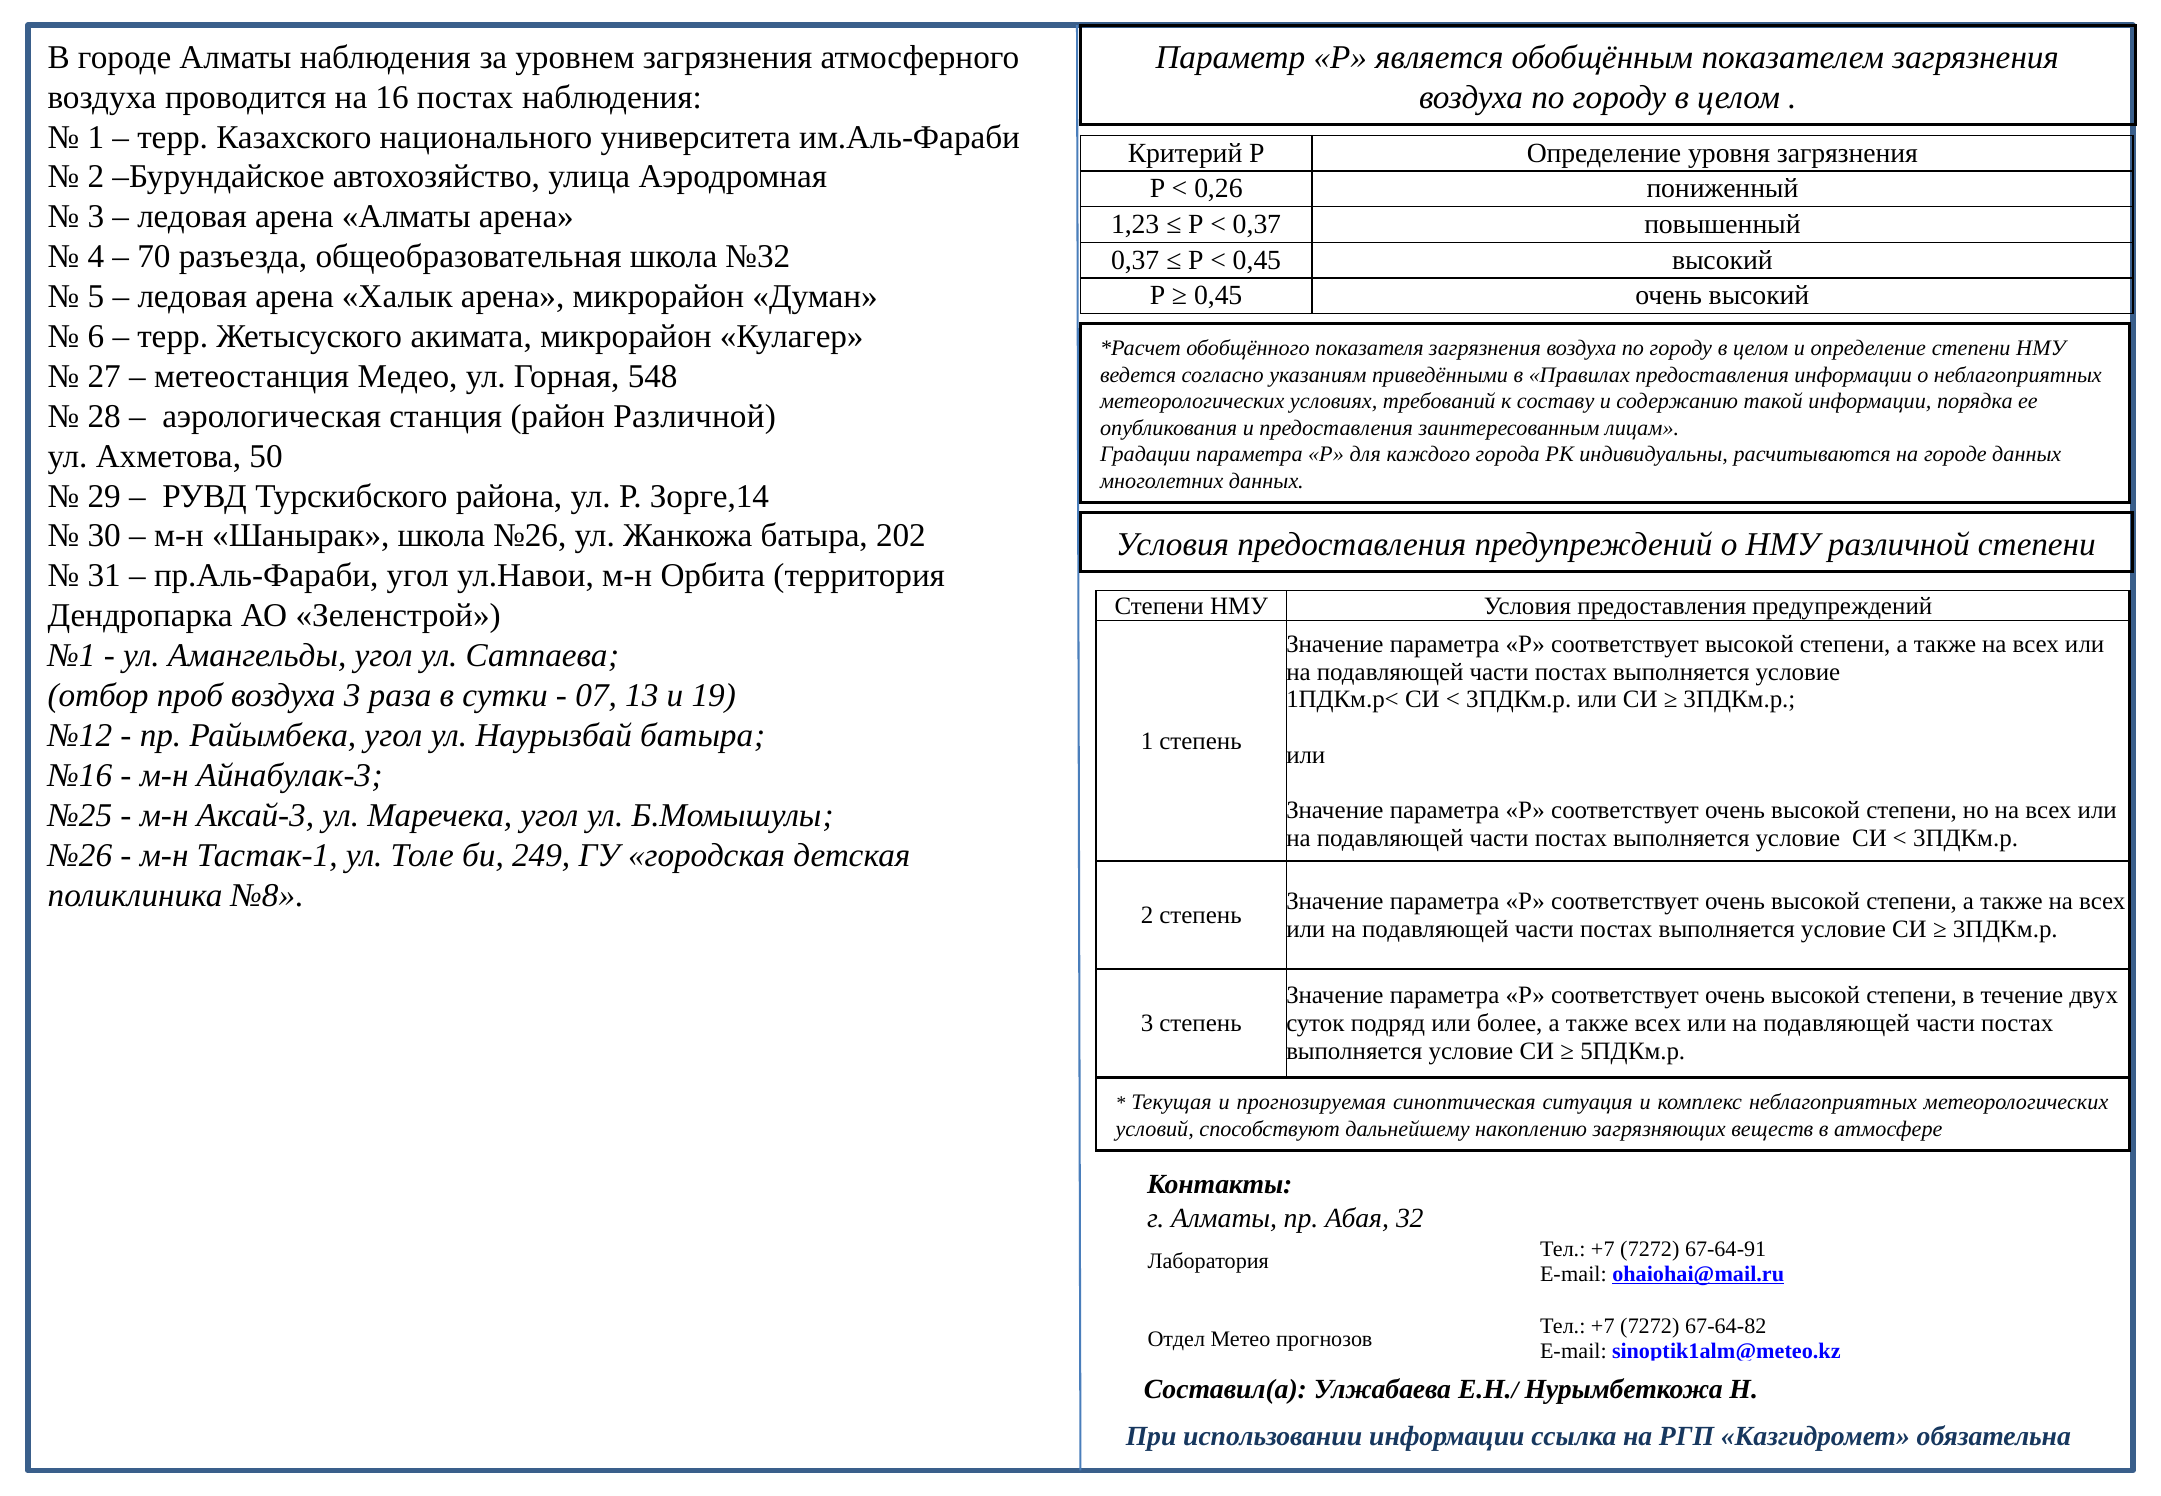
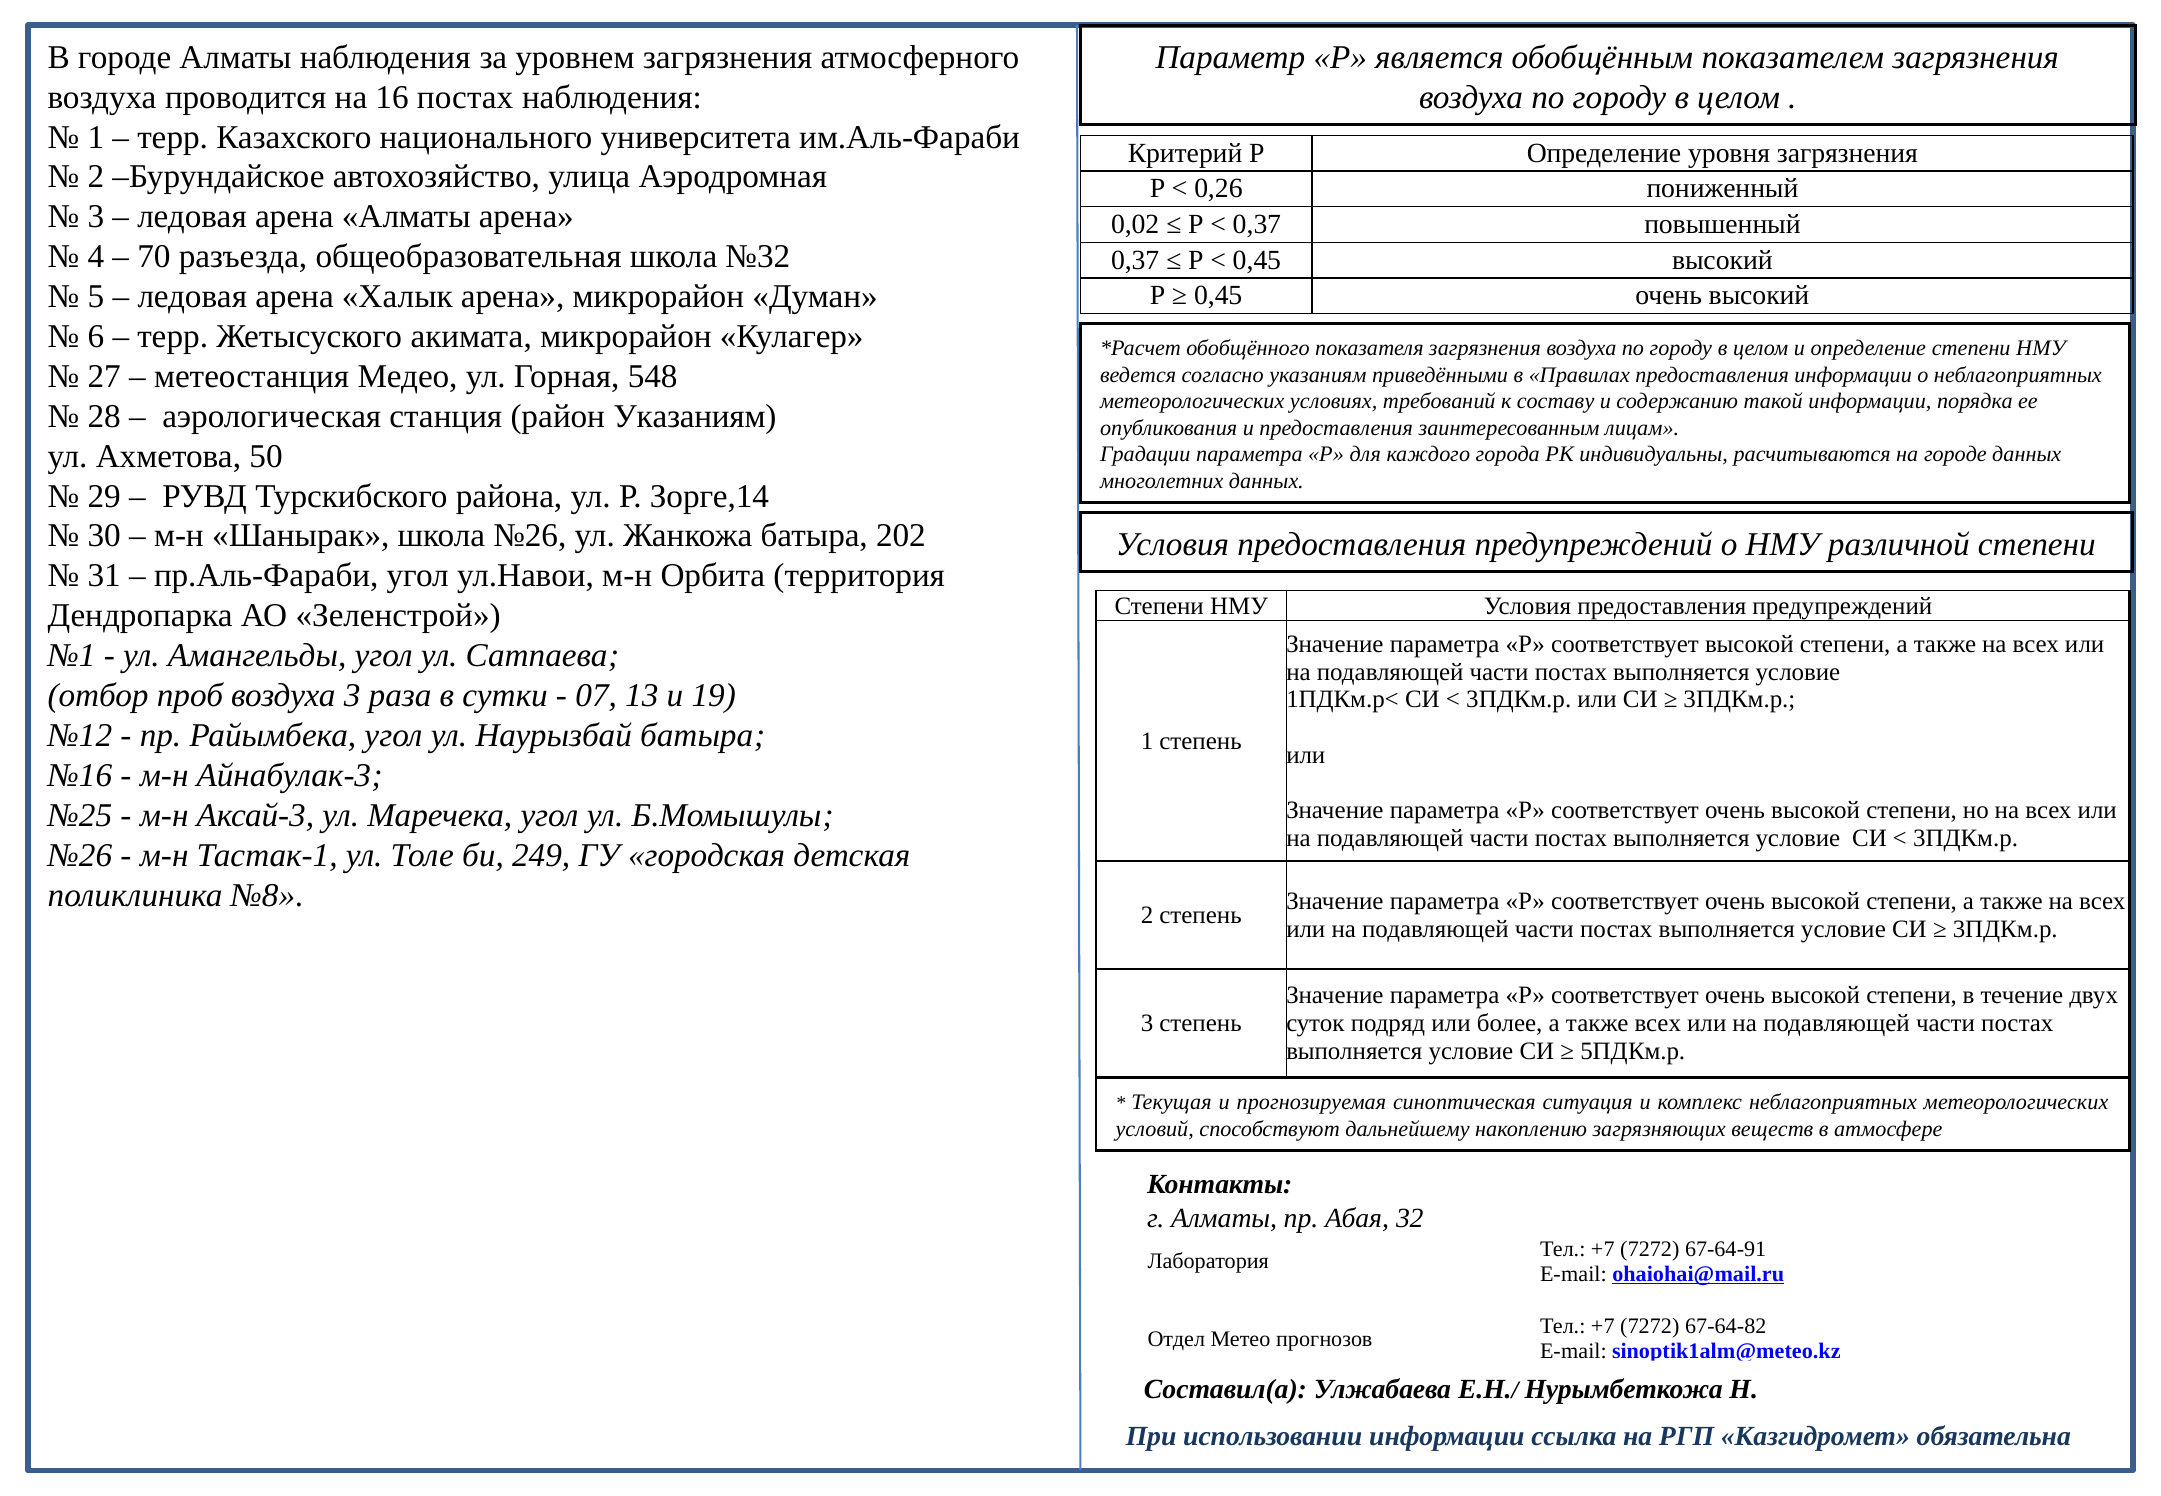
1,23: 1,23 -> 0,02
район Различной: Различной -> Указаниям
